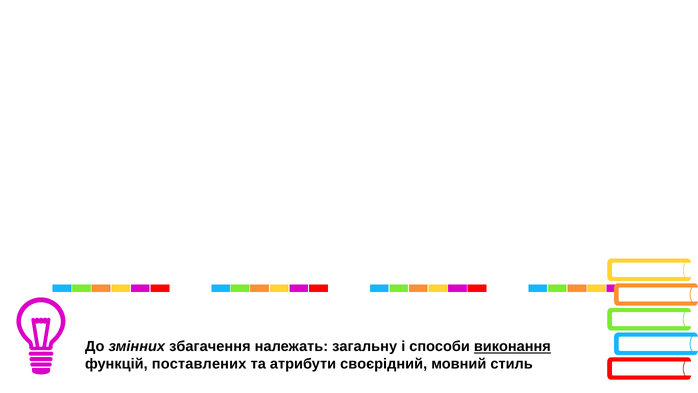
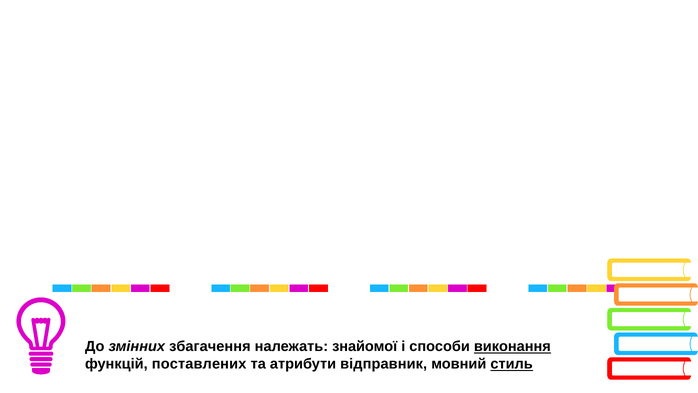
загальну: загальну -> знайомої
своєрідний: своєрідний -> відправник
стиль underline: none -> present
